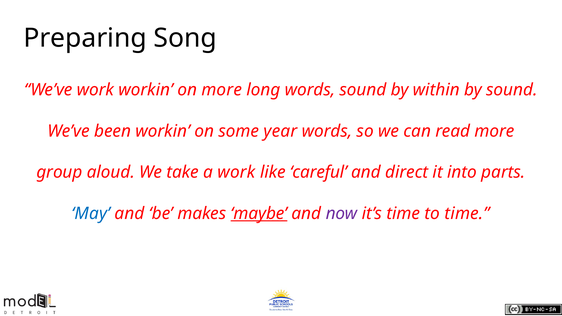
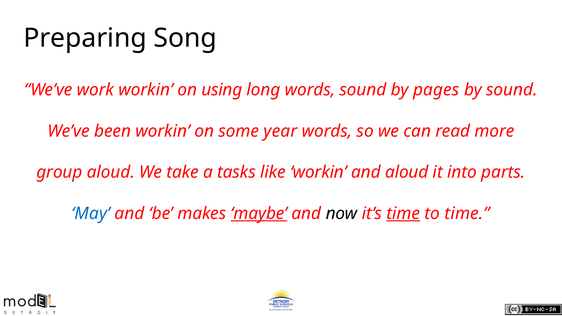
on more: more -> using
within: within -> pages
a work: work -> tasks
like careful: careful -> workin
and direct: direct -> aloud
now colour: purple -> black
time at (403, 214) underline: none -> present
